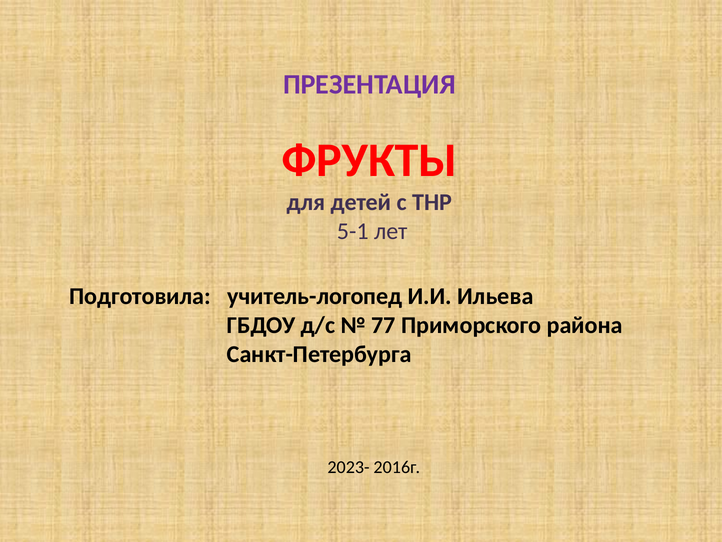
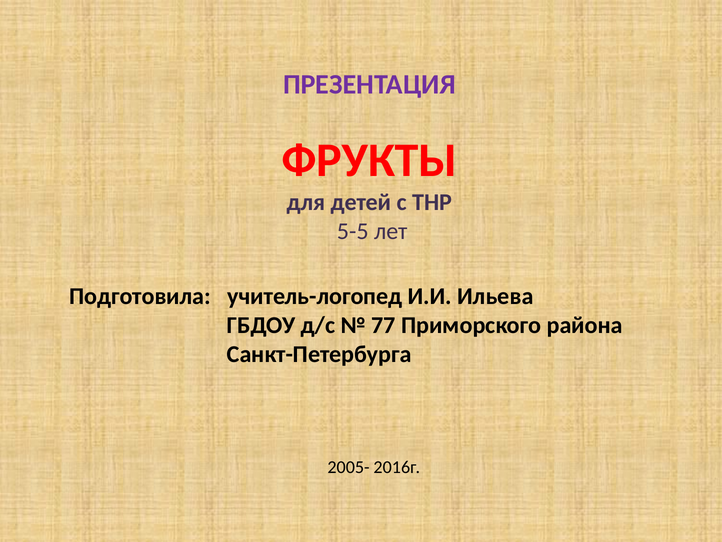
5-1: 5-1 -> 5-5
2023-: 2023- -> 2005-
